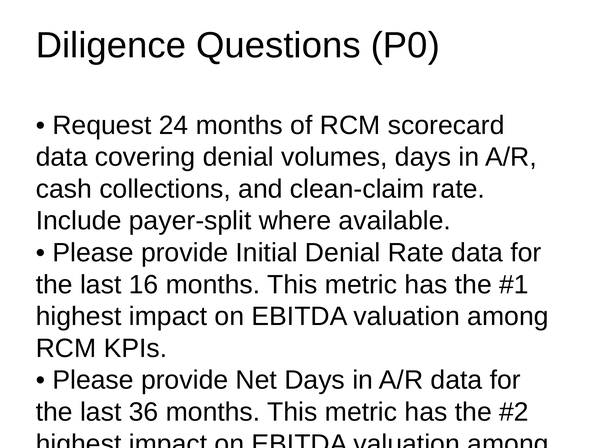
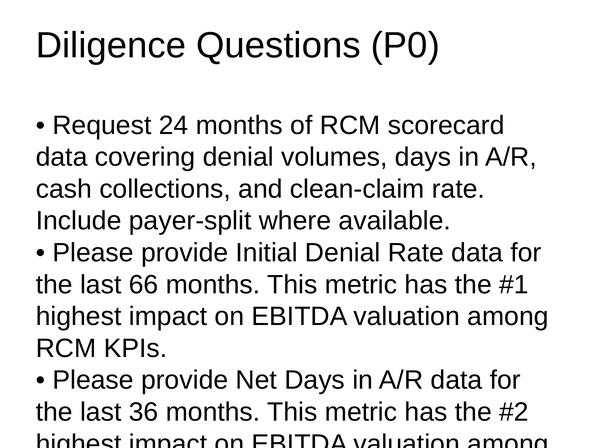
16: 16 -> 66
